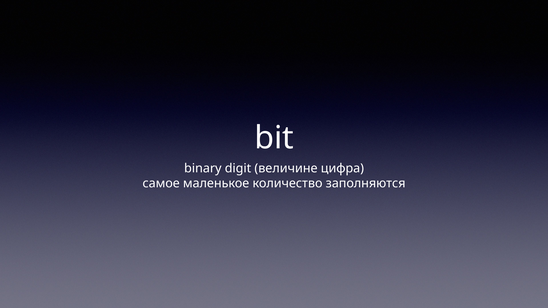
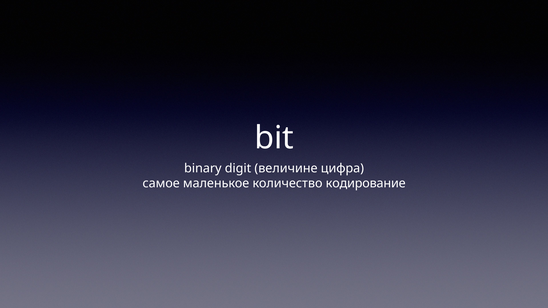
заполняются: заполняются -> кодирование
